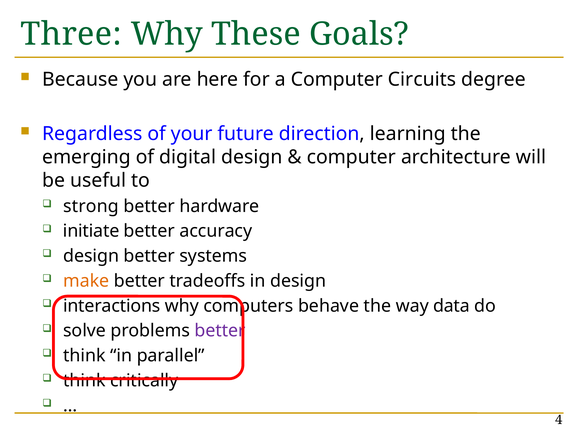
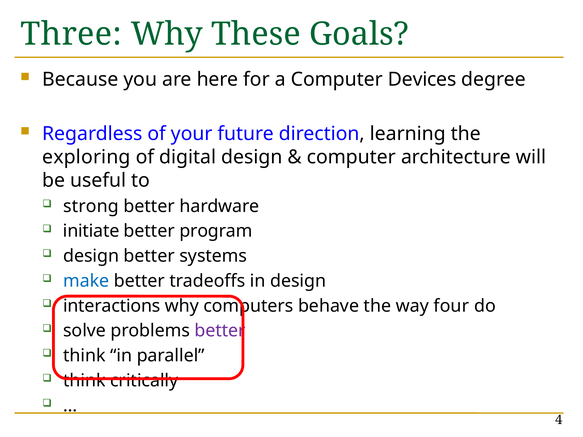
Circuits: Circuits -> Devices
emerging: emerging -> exploring
accuracy: accuracy -> program
make colour: orange -> blue
data: data -> four
